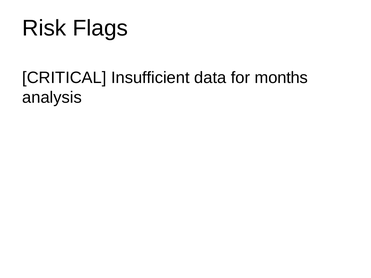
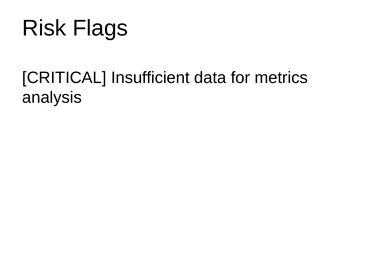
months: months -> metrics
